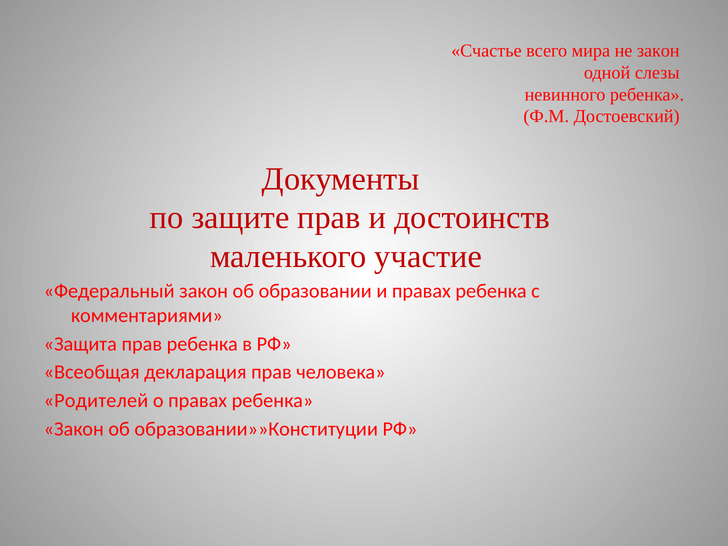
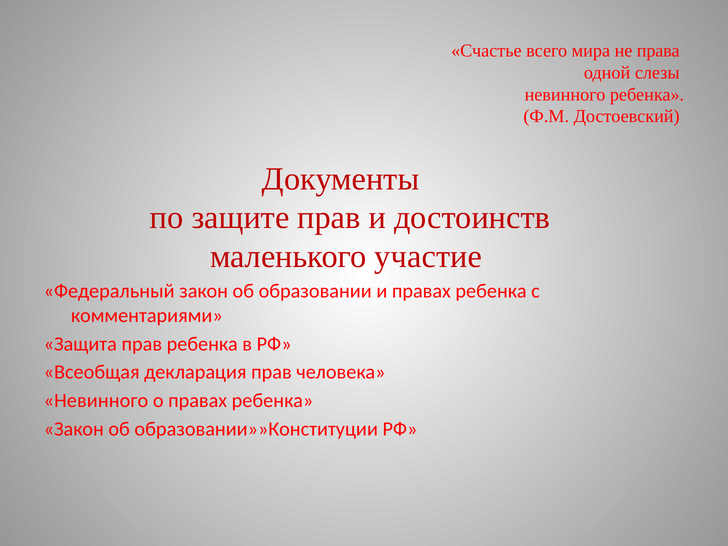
не закон: закон -> права
Родителей at (96, 401): Родителей -> Невинного
